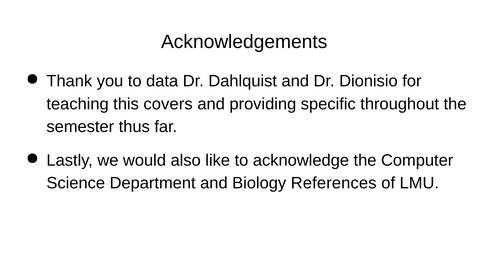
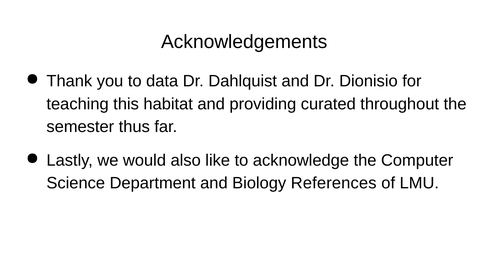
covers: covers -> habitat
specific: specific -> curated
